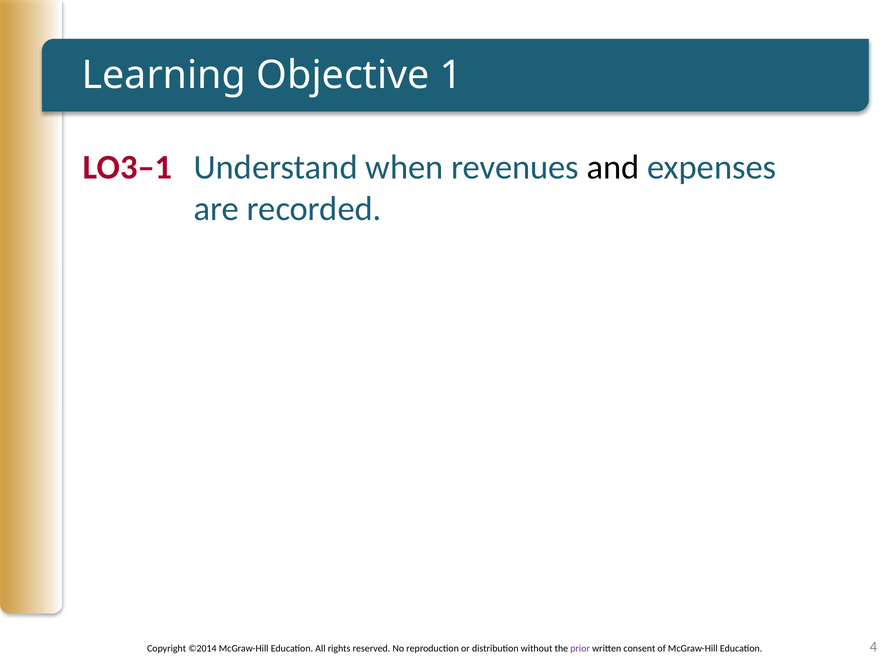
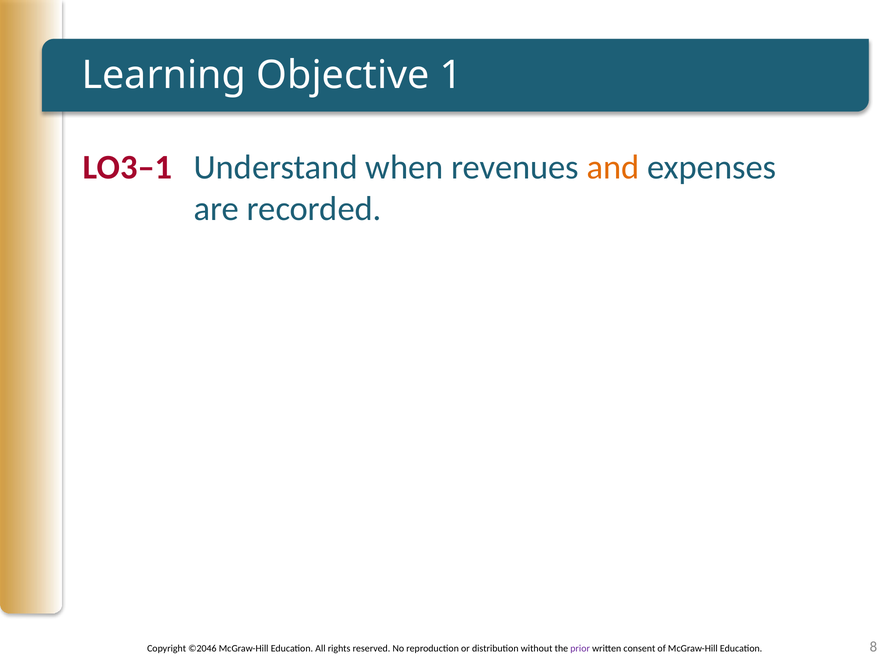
and colour: black -> orange
©2014: ©2014 -> ©2046
4: 4 -> 8
